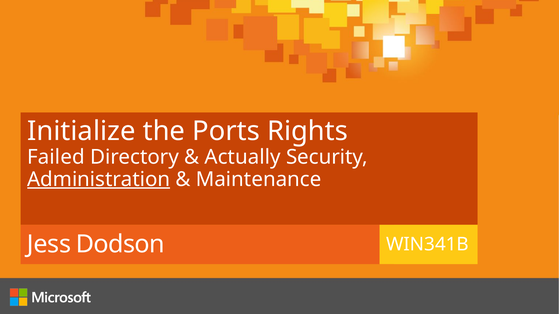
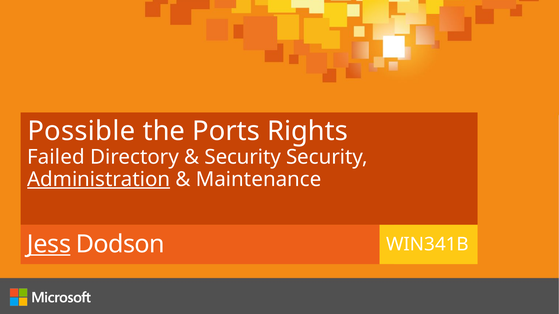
Initialize: Initialize -> Possible
Actually at (243, 157): Actually -> Security
Jess underline: none -> present
